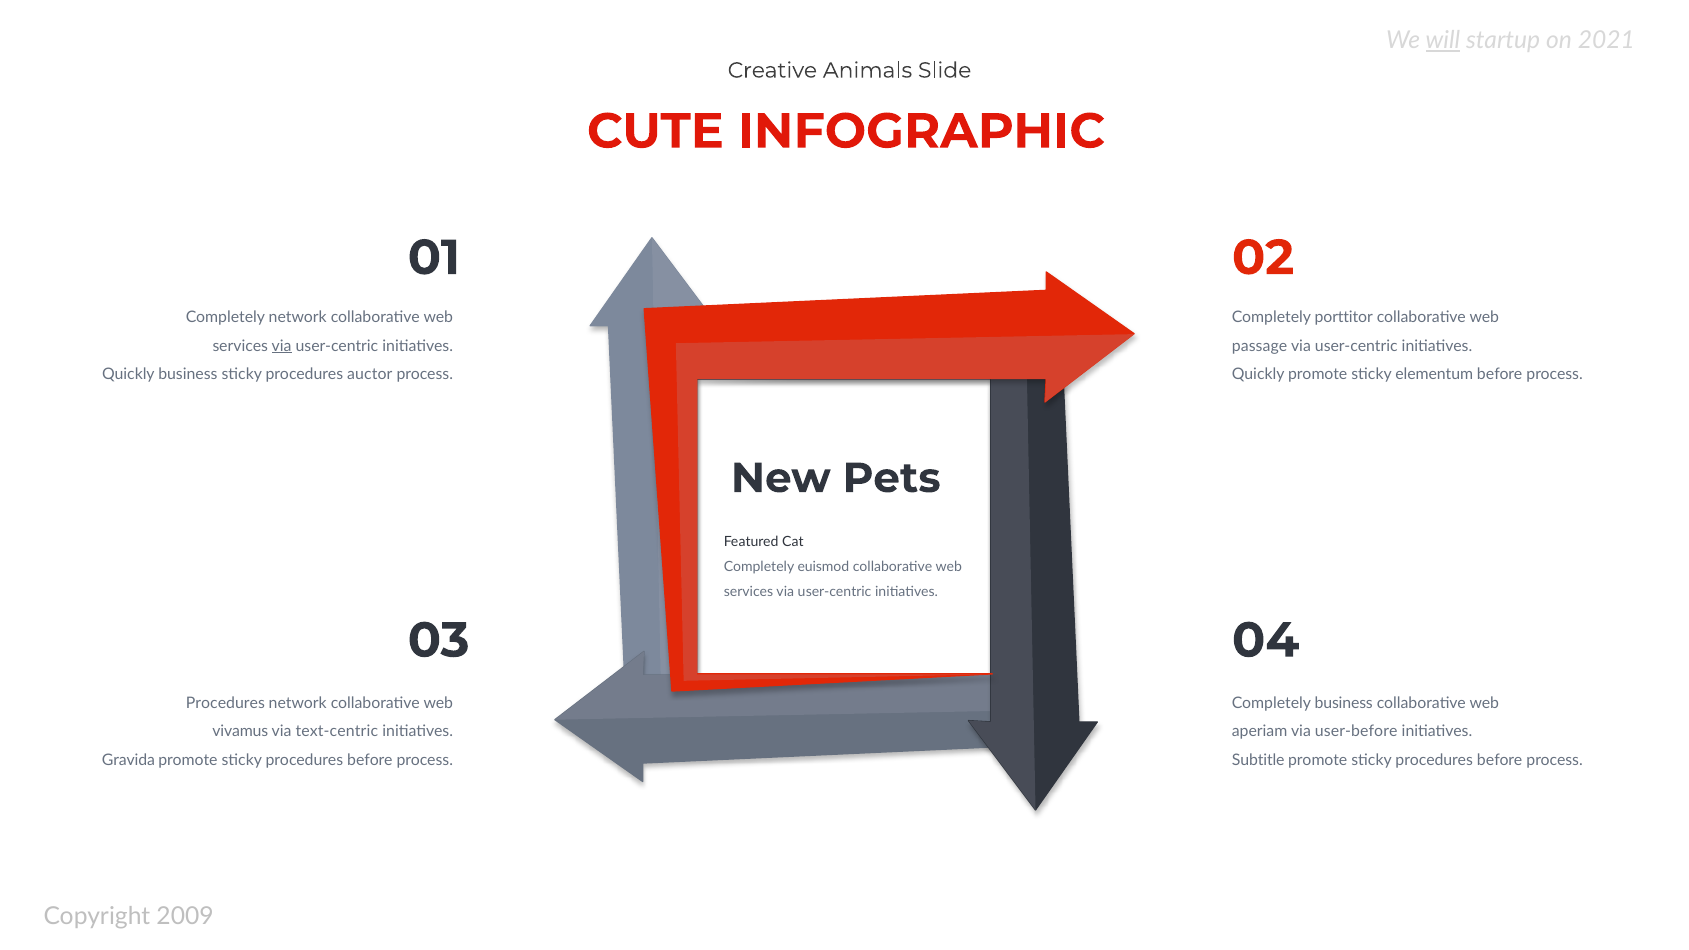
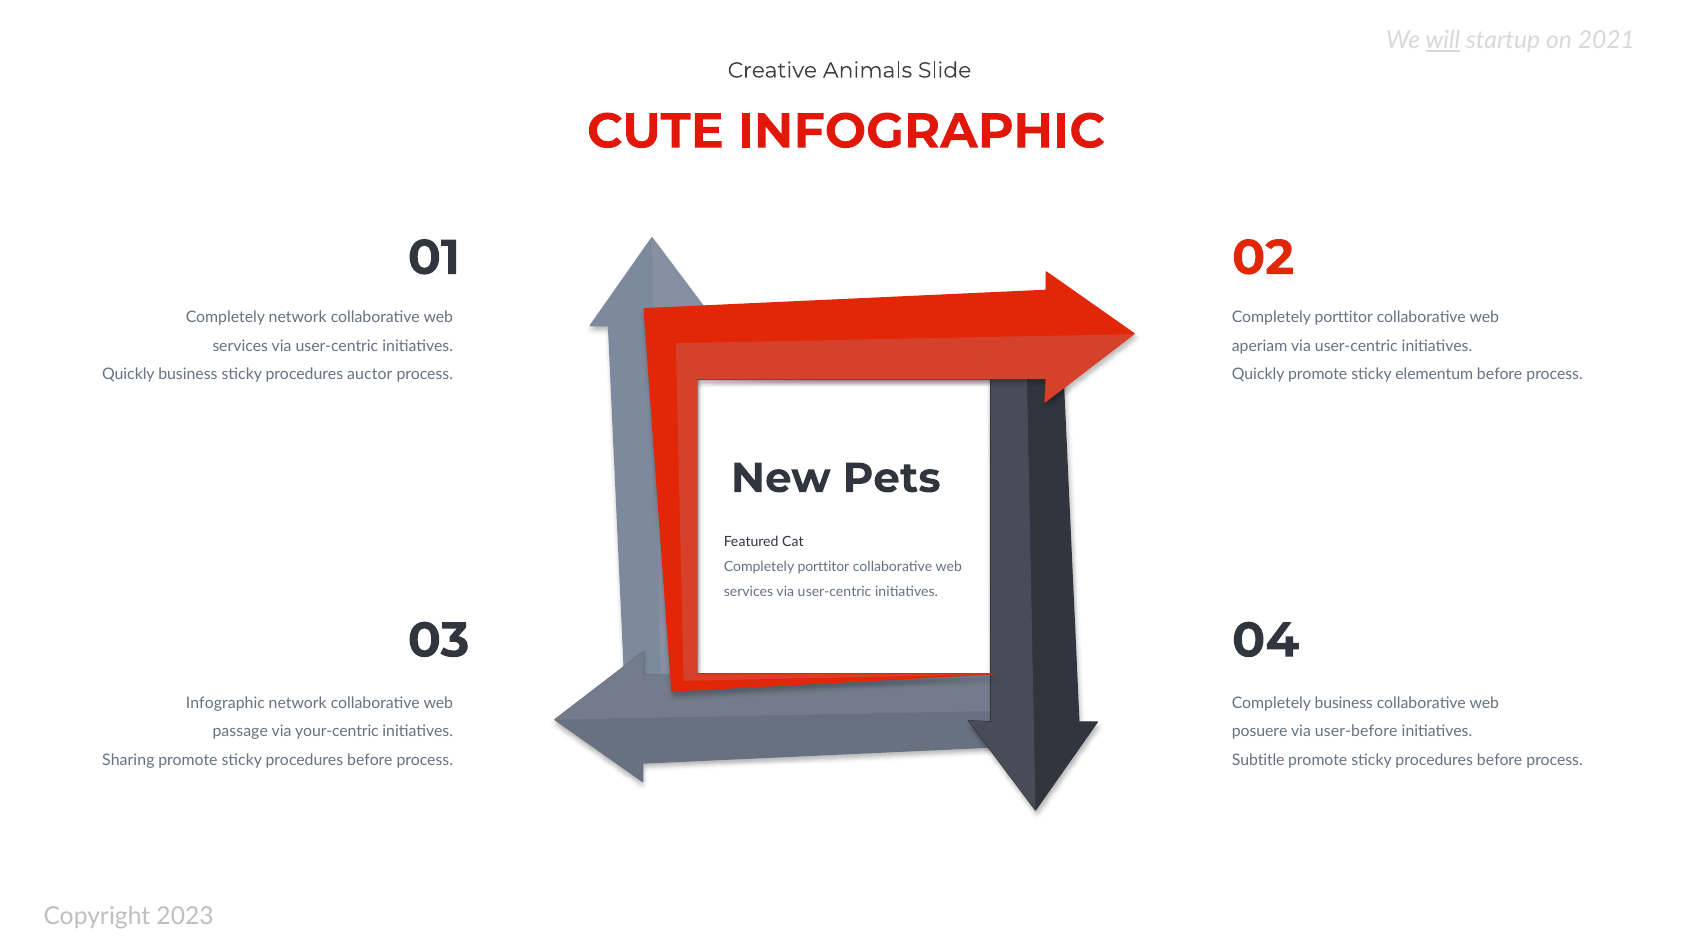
via at (282, 346) underline: present -> none
passage: passage -> aperiam
euismod at (823, 567): euismod -> porttitor
Procedures at (225, 703): Procedures -> Infographic
vivamus: vivamus -> passage
text-centric: text-centric -> your-centric
aperiam: aperiam -> posuere
Gravida: Gravida -> Sharing
2009: 2009 -> 2023
